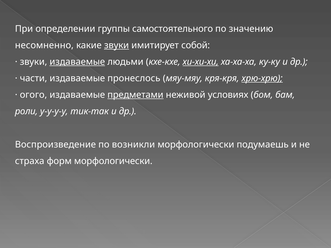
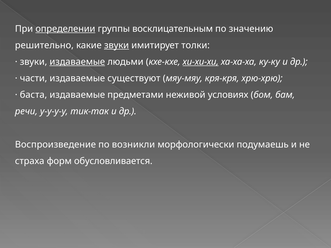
определении underline: none -> present
самостоятельного: самостоятельного -> восклицательным
несомненно: несомненно -> решительно
собой: собой -> толки
пронеслось: пронеслось -> существуют
хрю-хрю underline: present -> none
огого: огого -> баста
предметами underline: present -> none
роли: роли -> речи
форм морфологически: морфологически -> обусловливается
